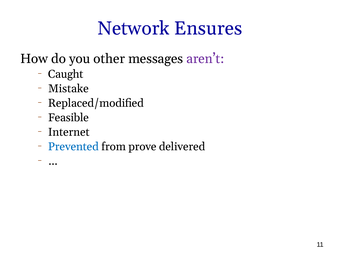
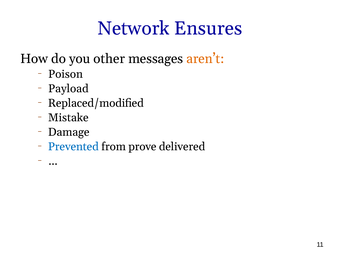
aren’t colour: purple -> orange
Caught: Caught -> Poison
Mistake: Mistake -> Payload
Feasible: Feasible -> Mistake
Internet: Internet -> Damage
